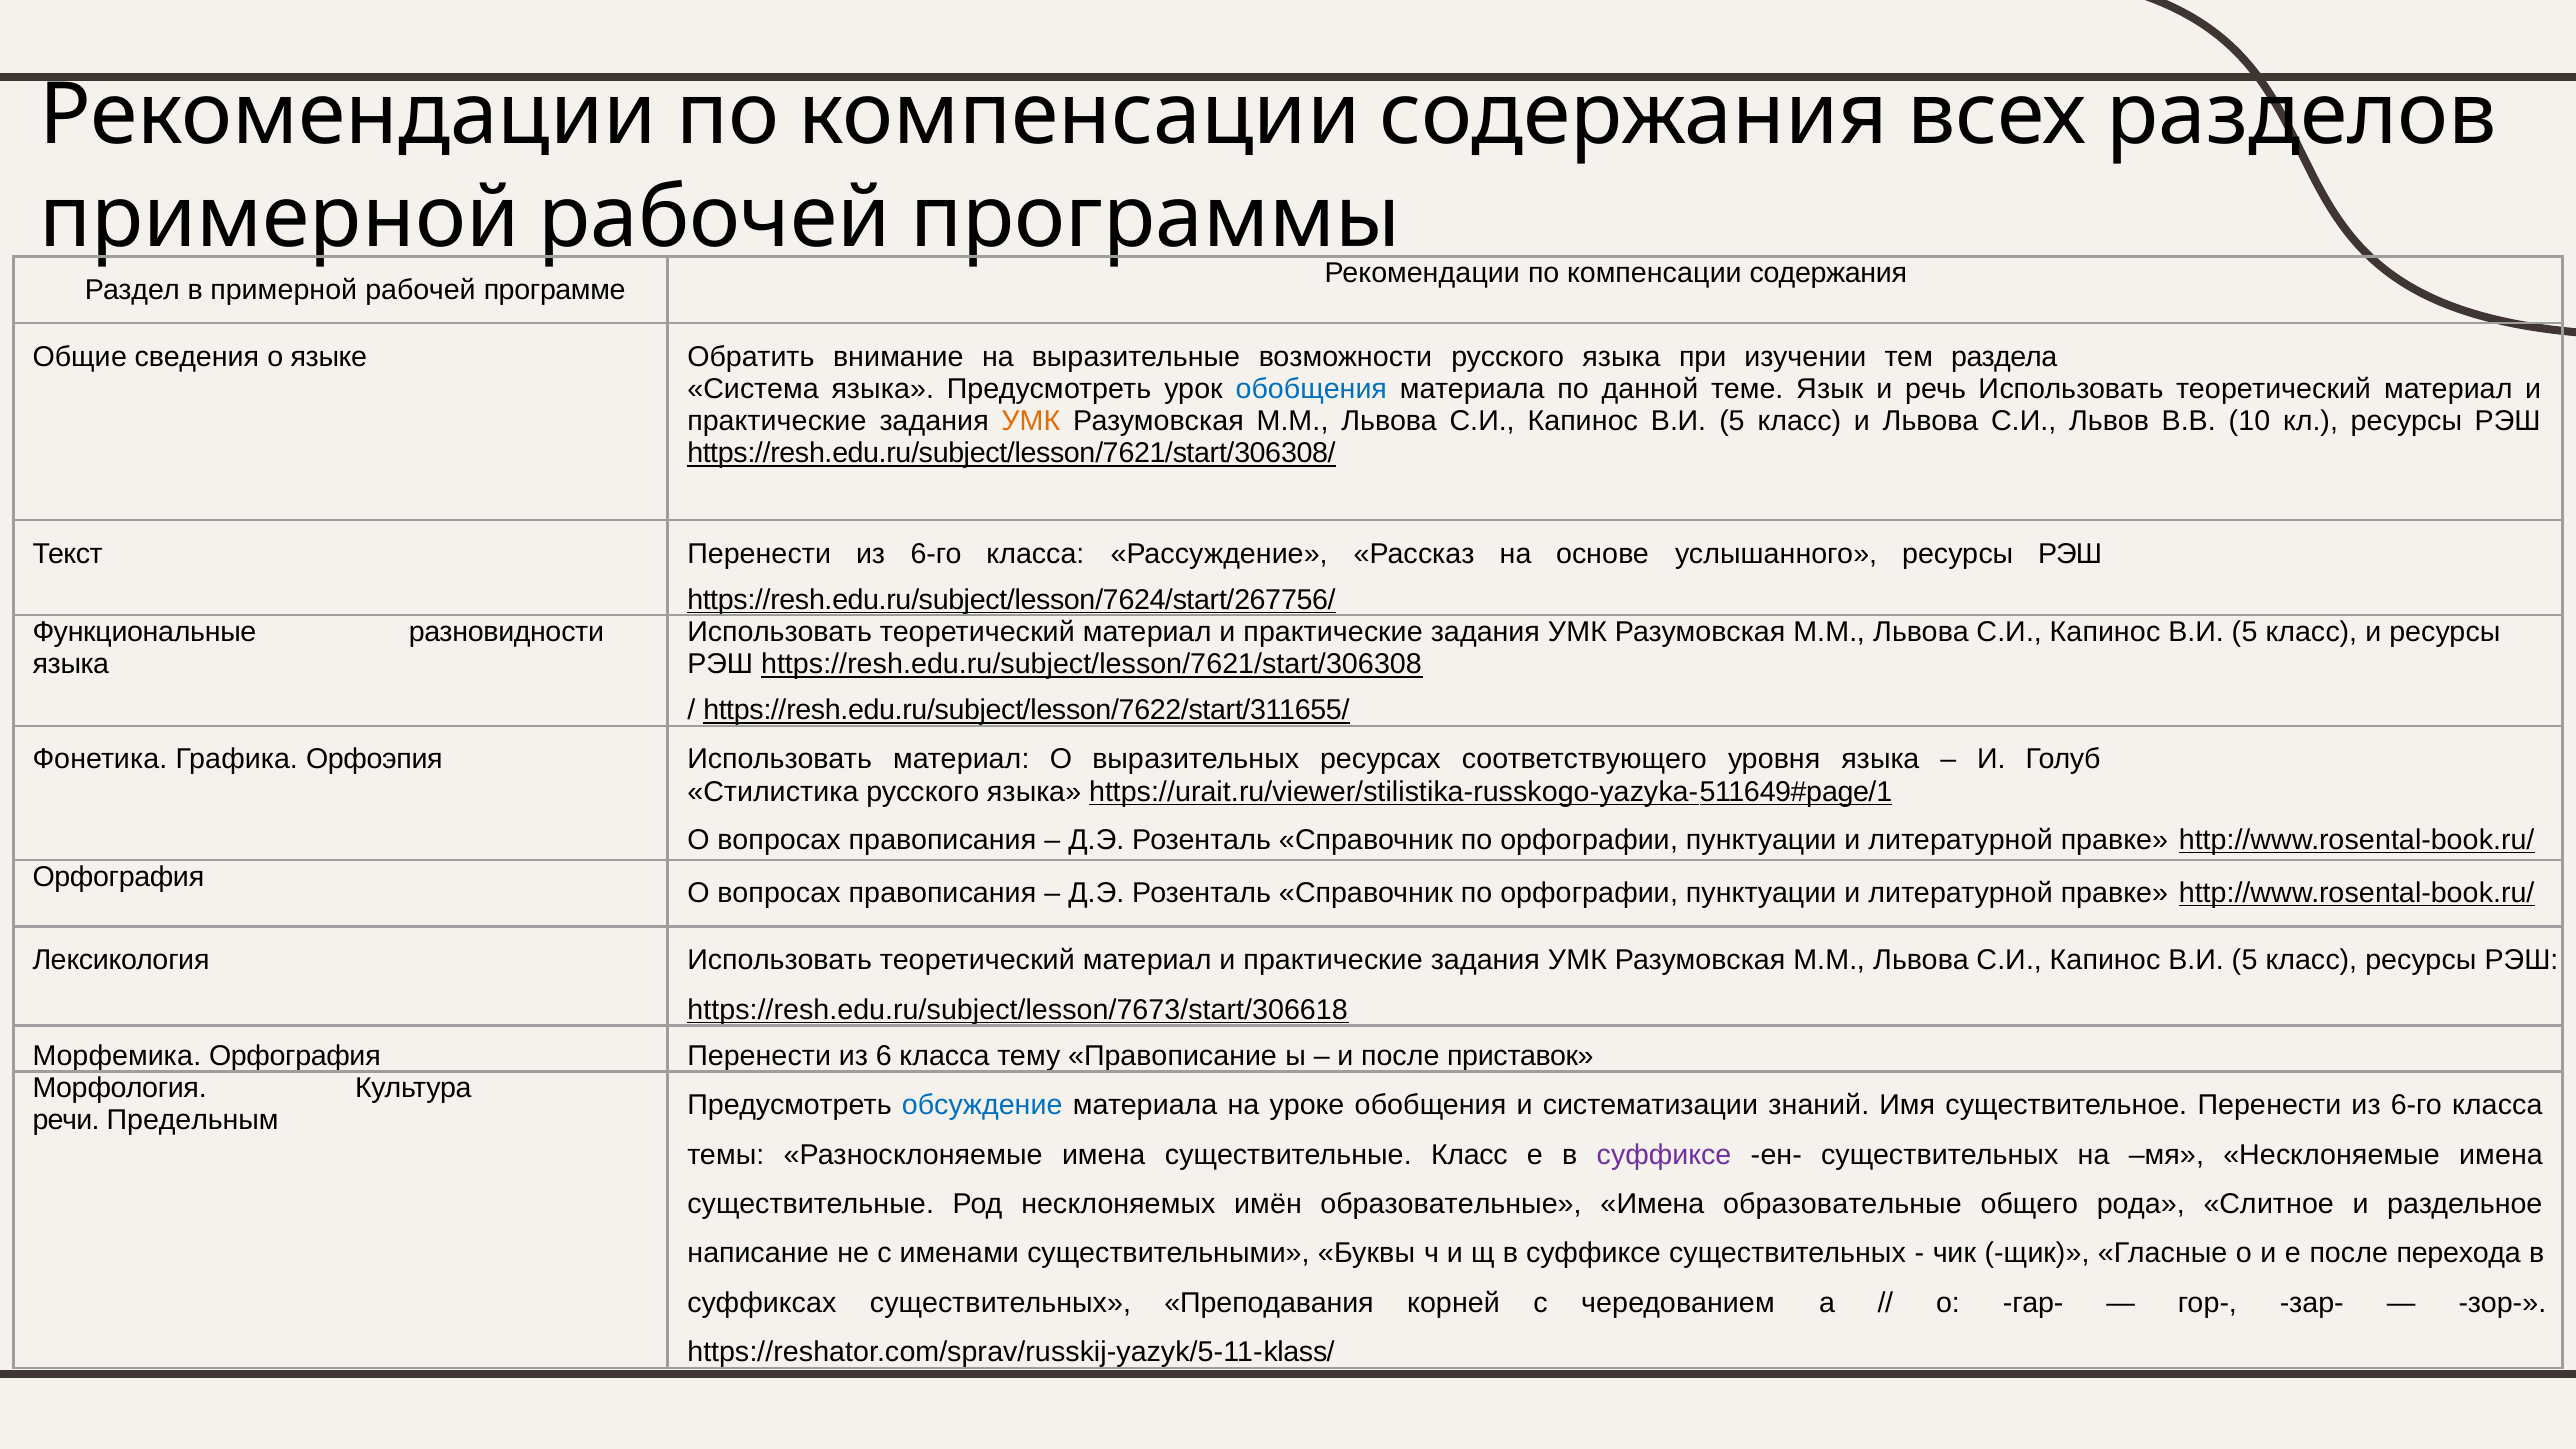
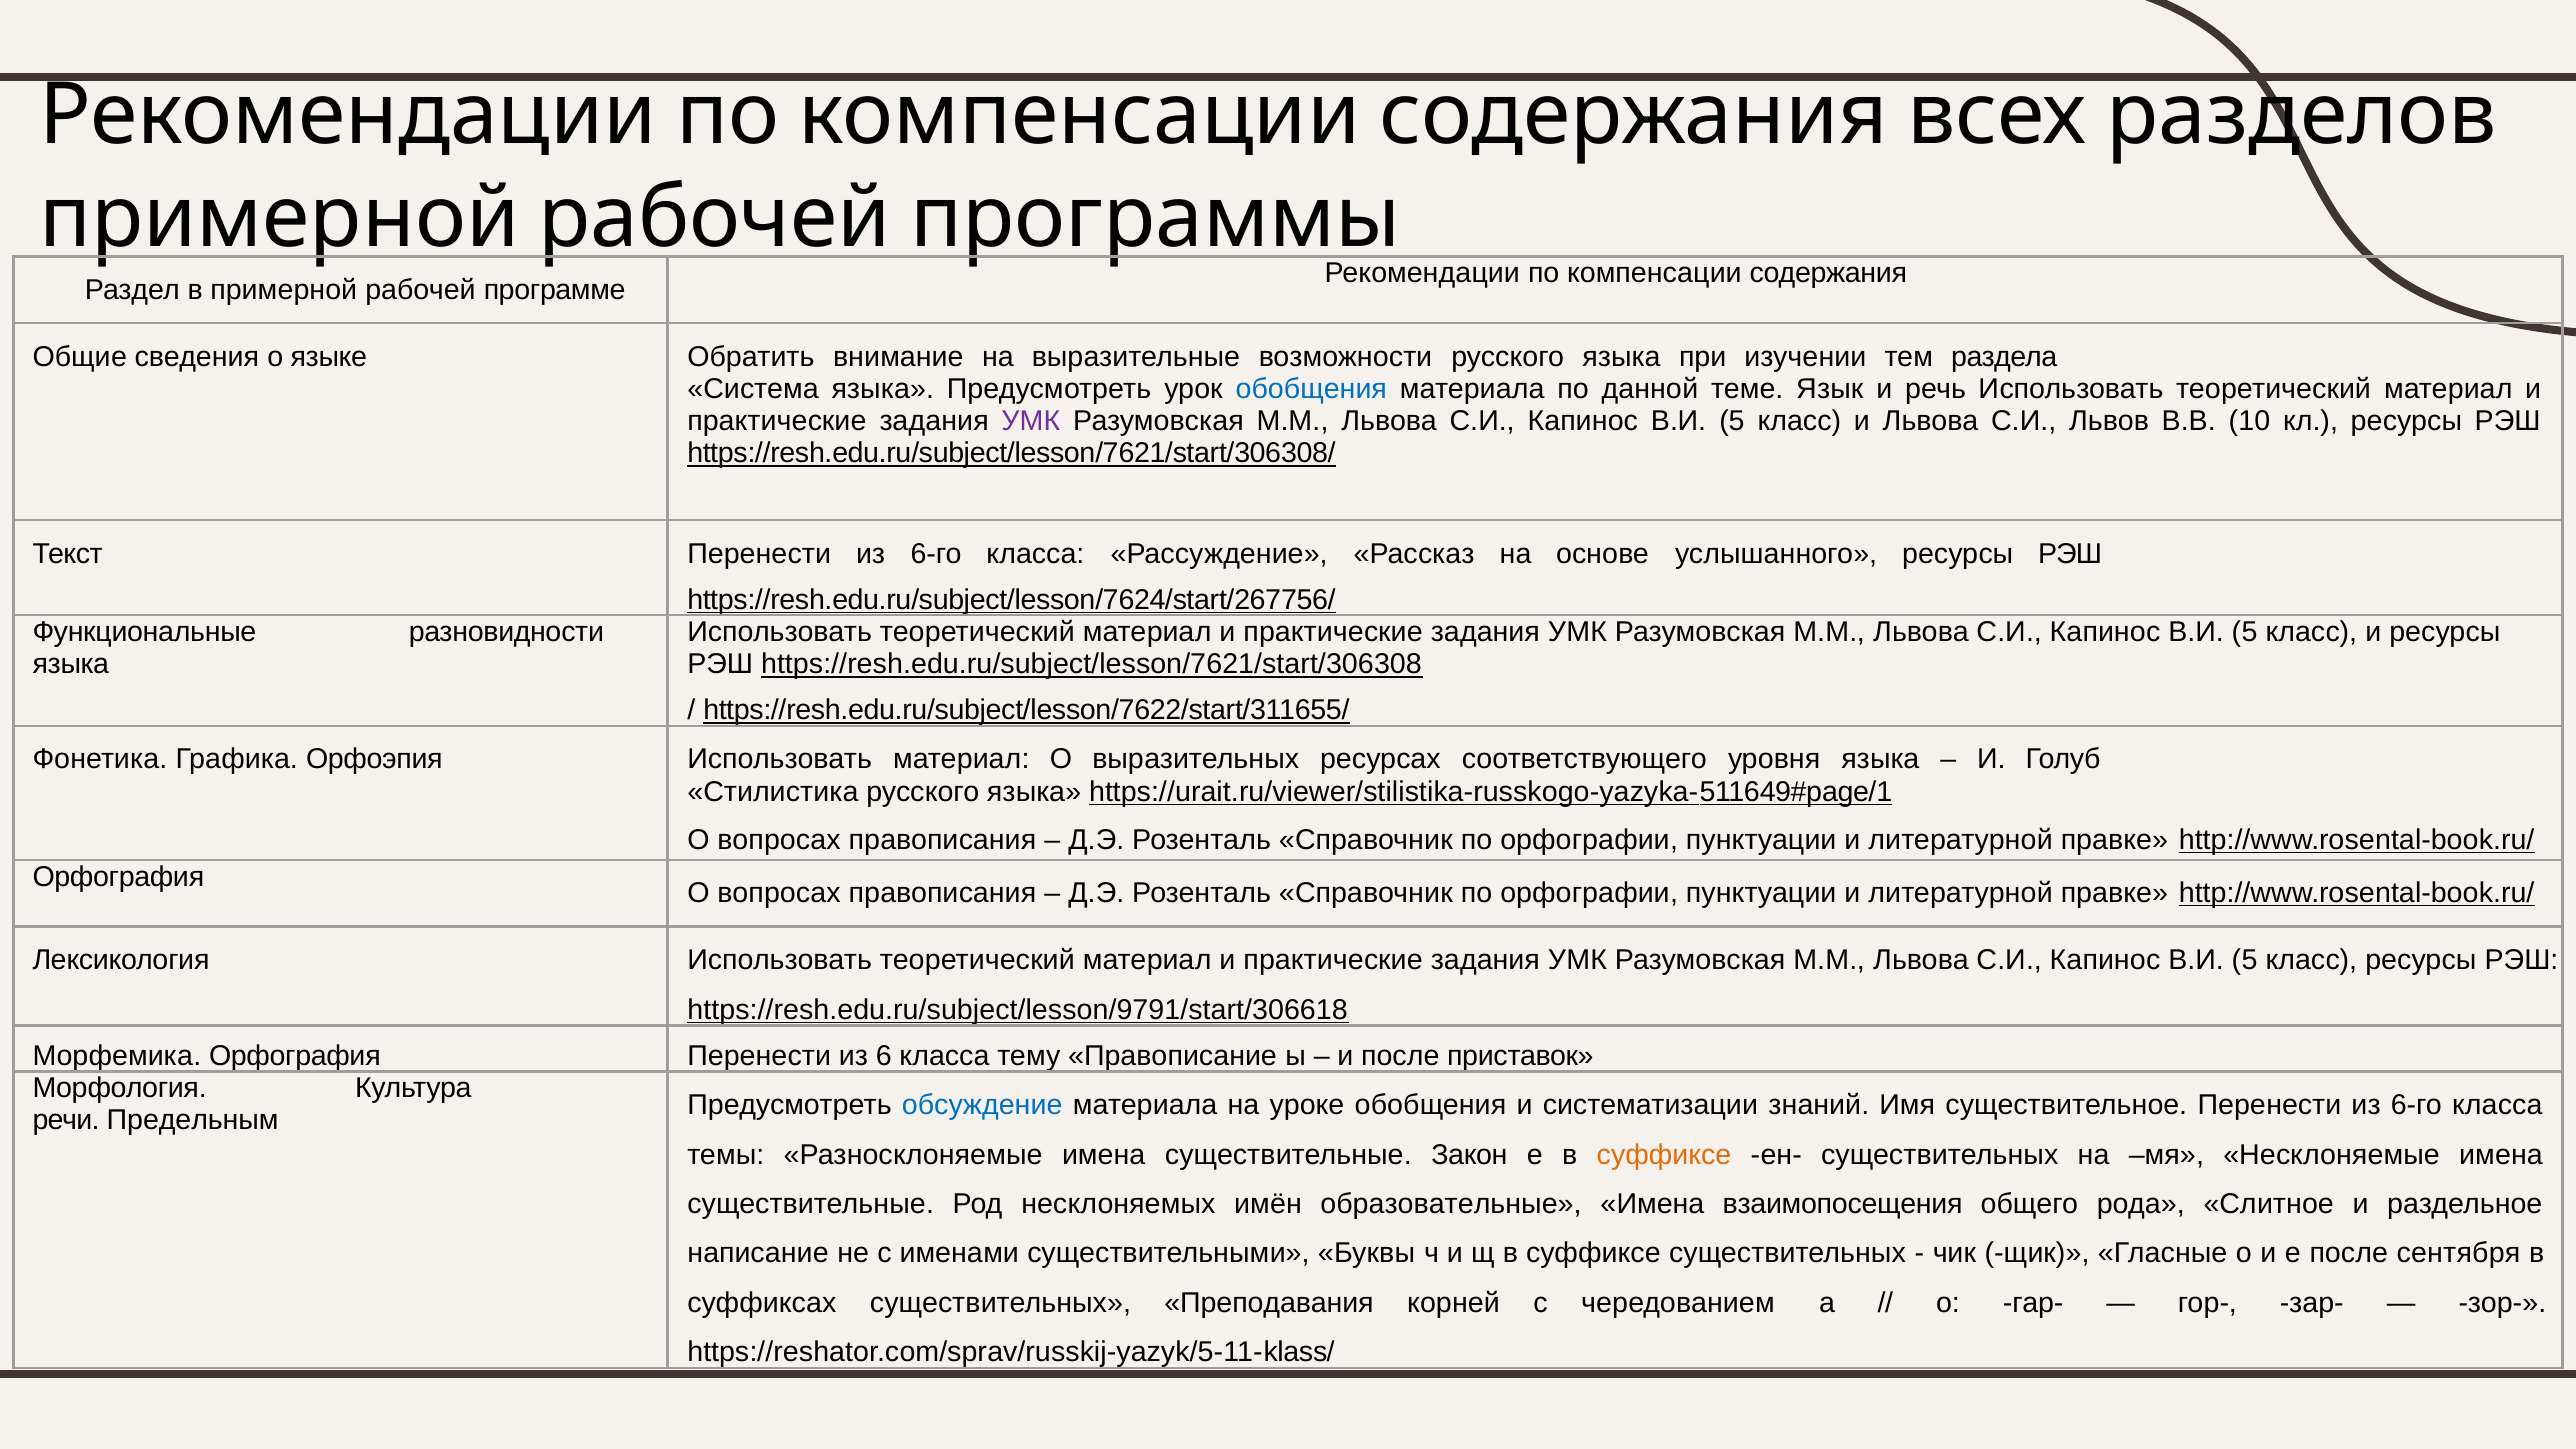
УМК at (1031, 421) colour: orange -> purple
https://resh.edu.ru/subject/lesson/7673/start/306618: https://resh.edu.ru/subject/lesson/7673/start/306618 -> https://resh.edu.ru/subject/lesson/9791/start/306618
существительные Класс: Класс -> Закон
суффиксе at (1664, 1155) colour: purple -> orange
Имена образовательные: образовательные -> взаимопосещения
перехода: перехода -> сентября
